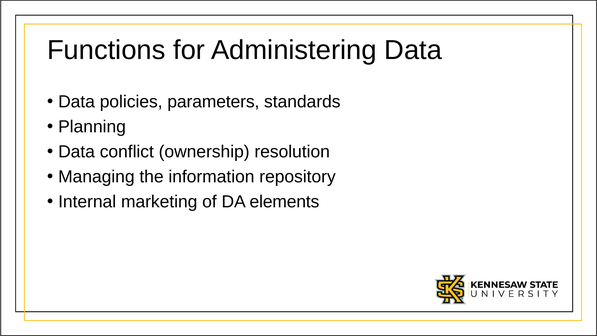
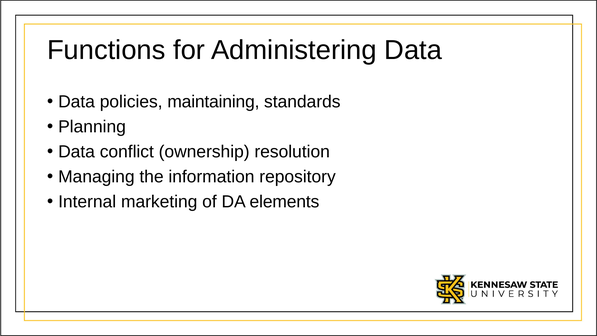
parameters: parameters -> maintaining
